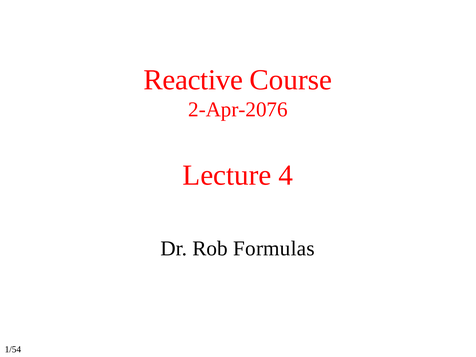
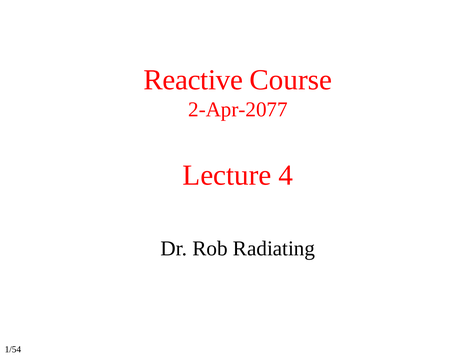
2-Apr-2076: 2-Apr-2076 -> 2-Apr-2077
Formulas: Formulas -> Radiating
